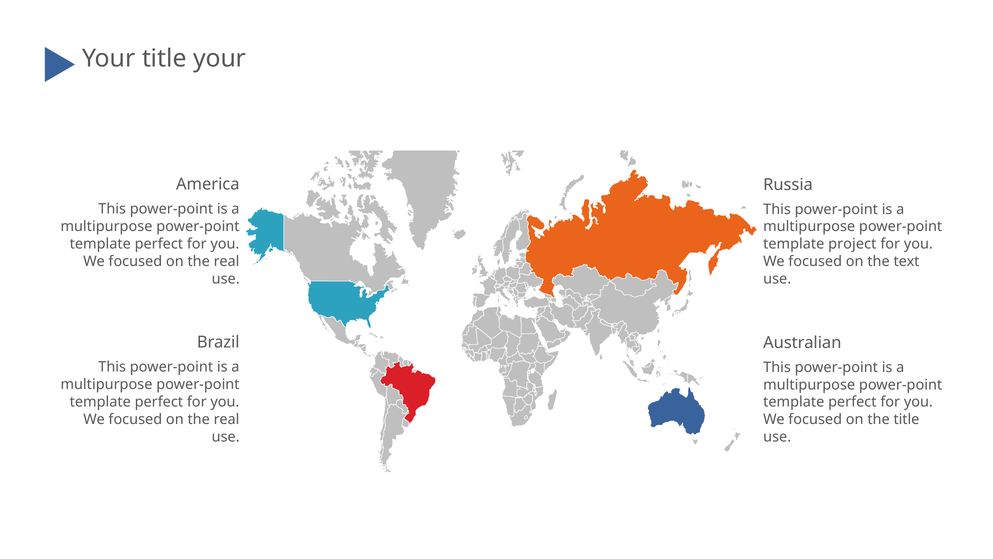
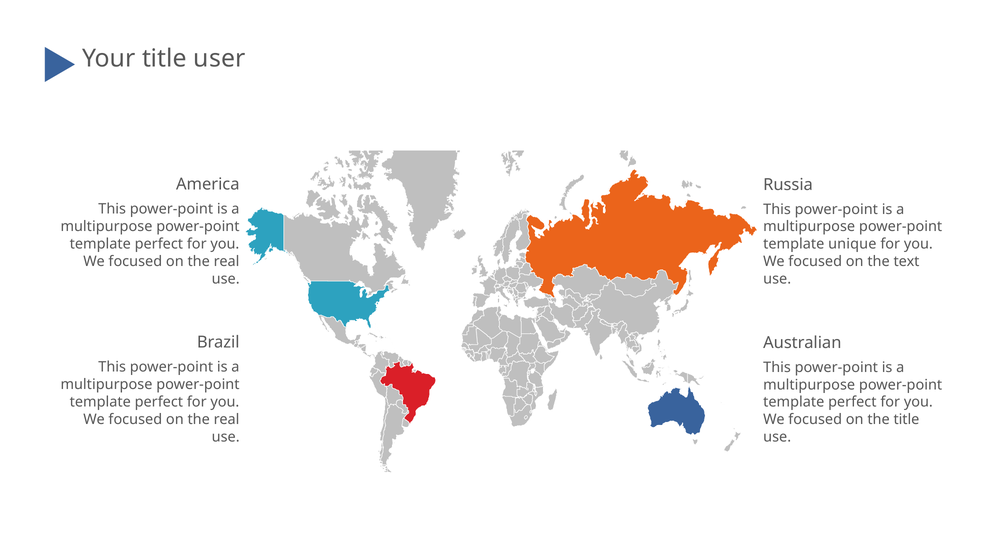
title your: your -> user
project: project -> unique
